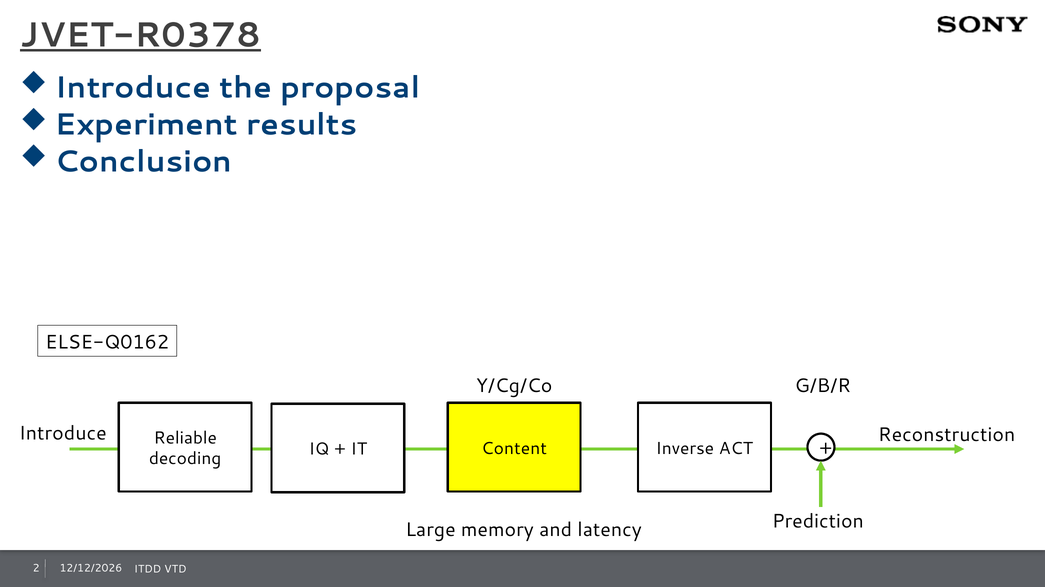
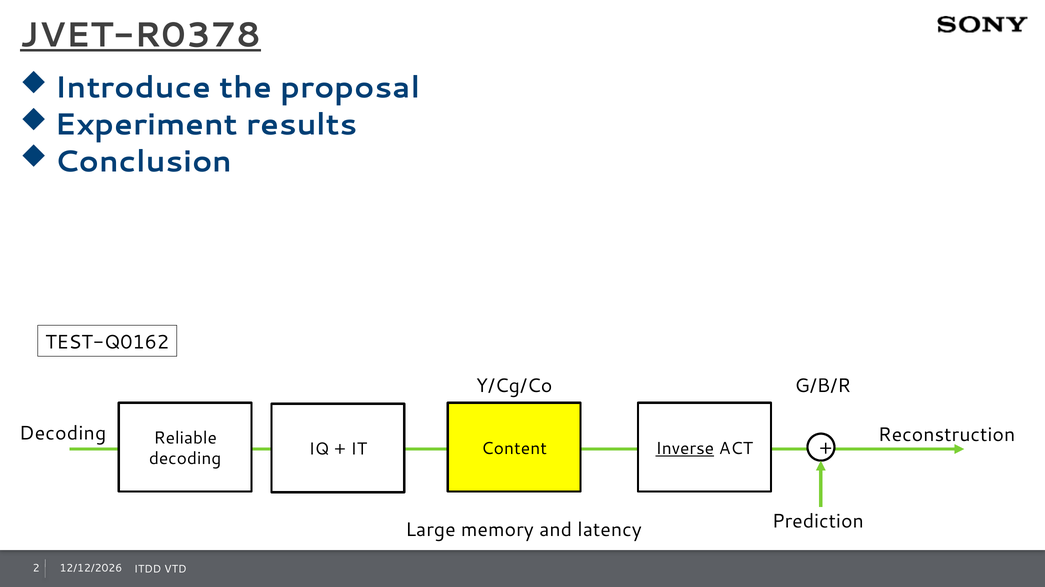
ELSE-Q0162: ELSE-Q0162 -> TEST-Q0162
Introduce at (63, 433): Introduce -> Decoding
Inverse underline: none -> present
